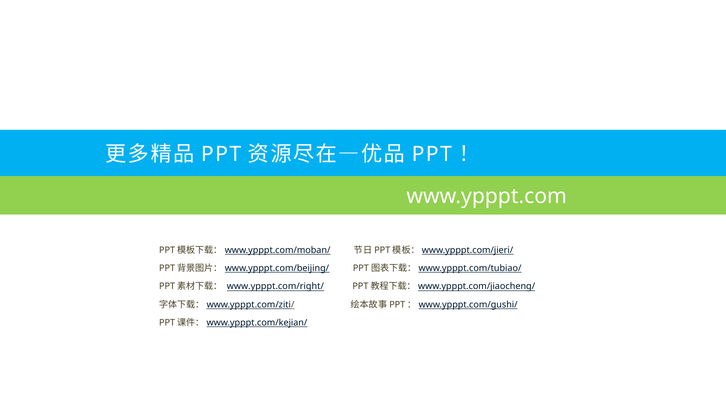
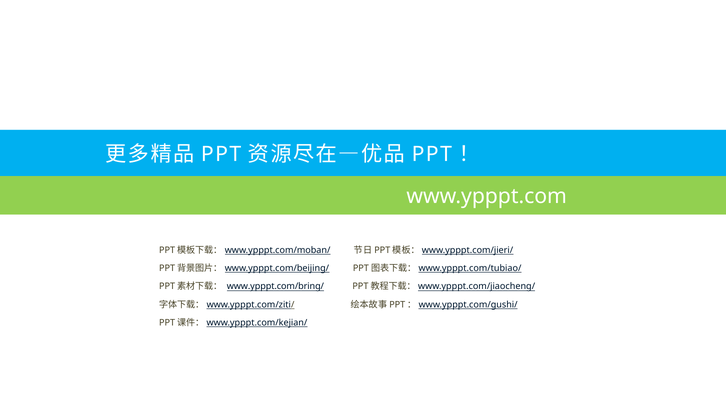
www.ypppt.com/right/: www.ypppt.com/right/ -> www.ypppt.com/bring/
